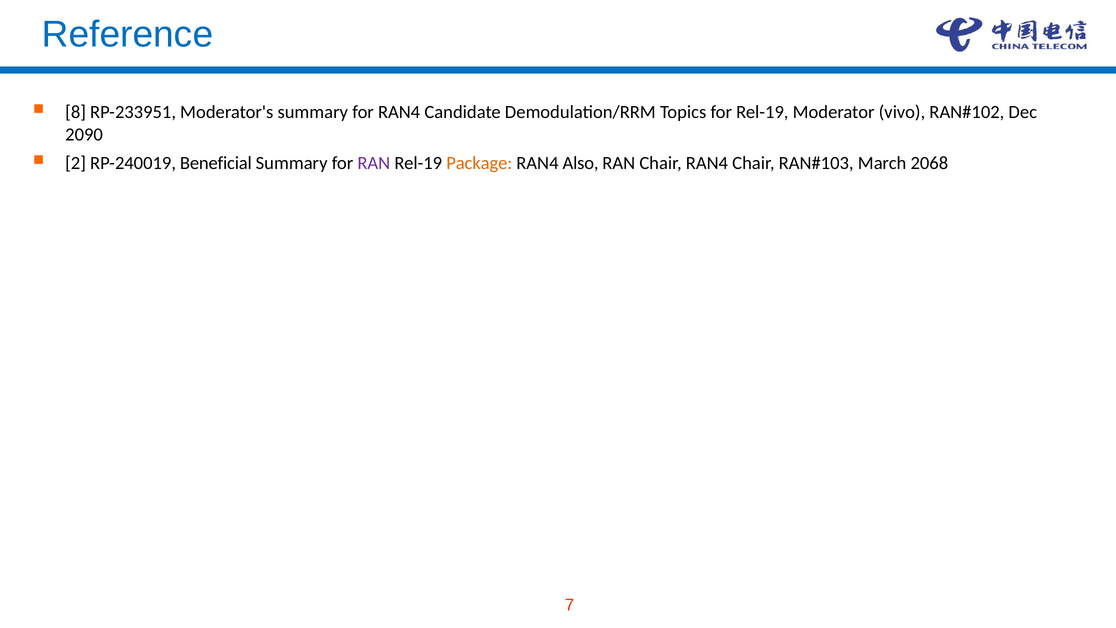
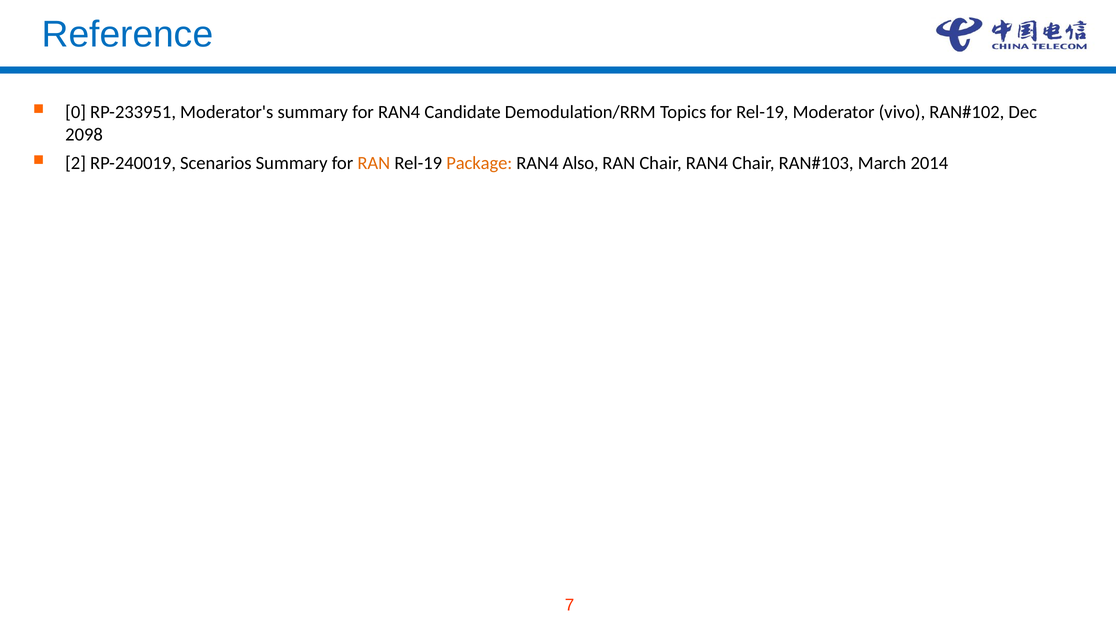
8: 8 -> 0
2090: 2090 -> 2098
Beneficial: Beneficial -> Scenarios
RAN at (374, 163) colour: purple -> orange
2068: 2068 -> 2014
